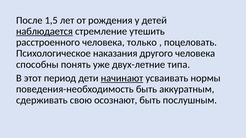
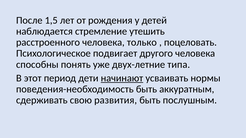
наблюдается underline: present -> none
наказания: наказания -> подвигает
осознают: осознают -> развития
